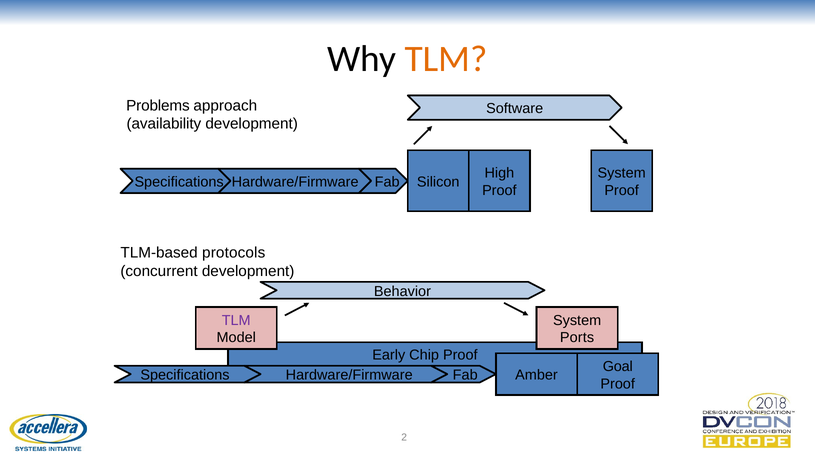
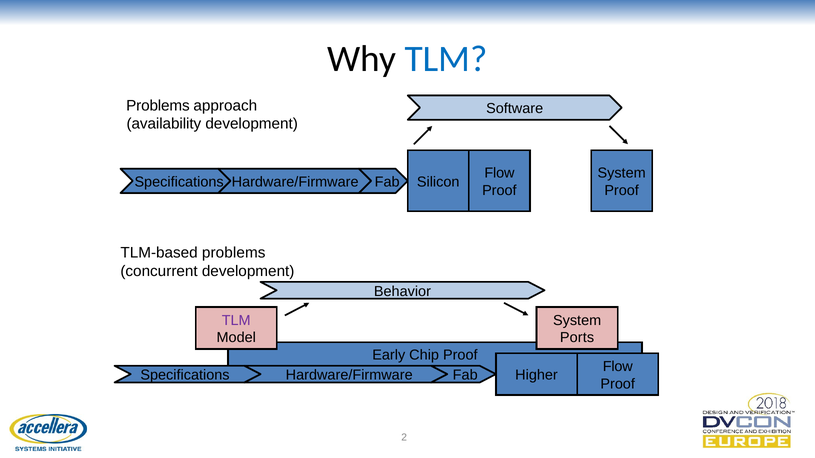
TLM at (446, 59) colour: orange -> blue
High at (499, 173): High -> Flow
TLM-based protocols: protocols -> problems
Goal at (618, 367): Goal -> Flow
Amber: Amber -> Higher
